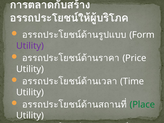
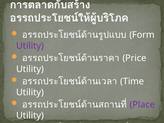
Place colour: green -> purple
